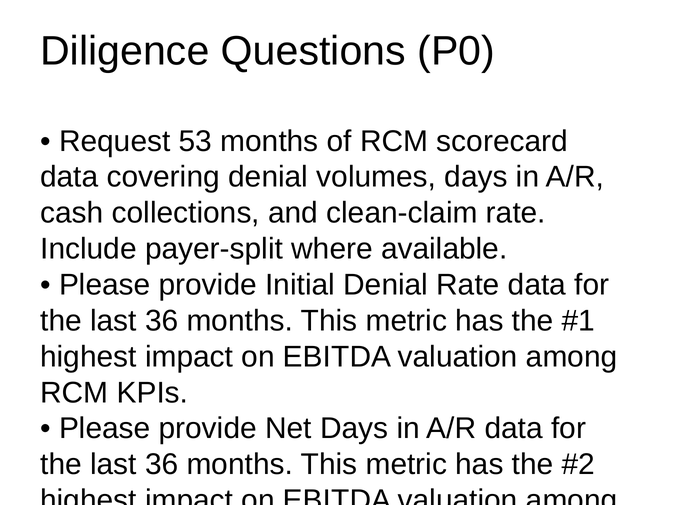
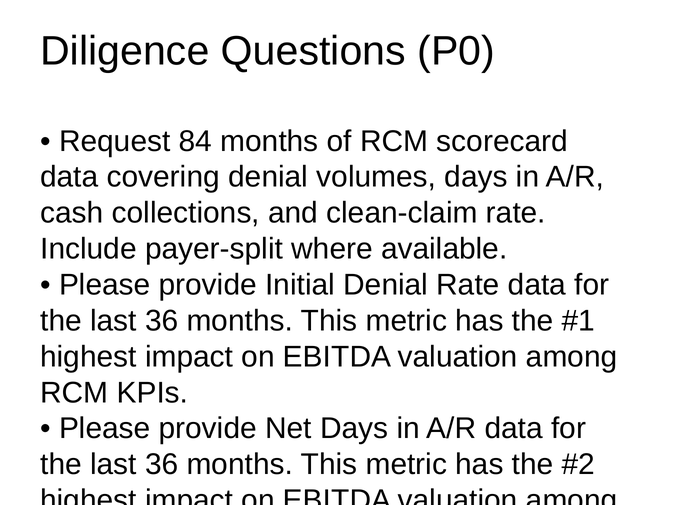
53: 53 -> 84
